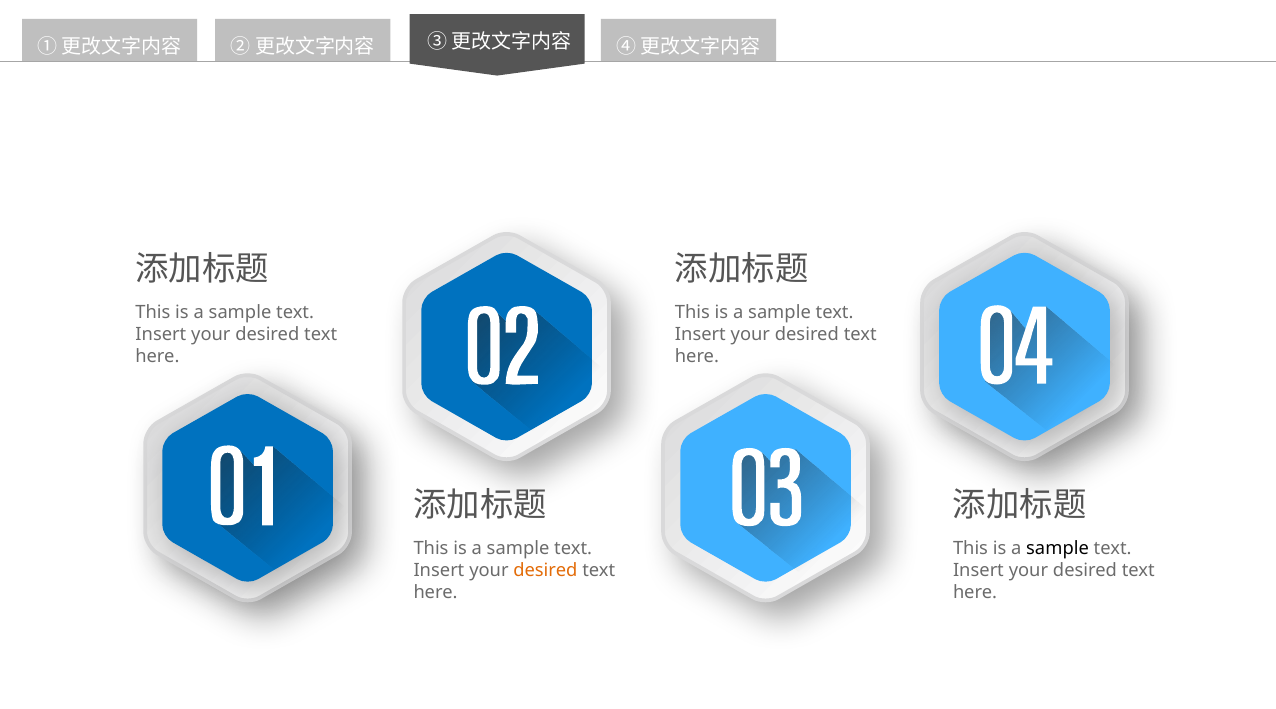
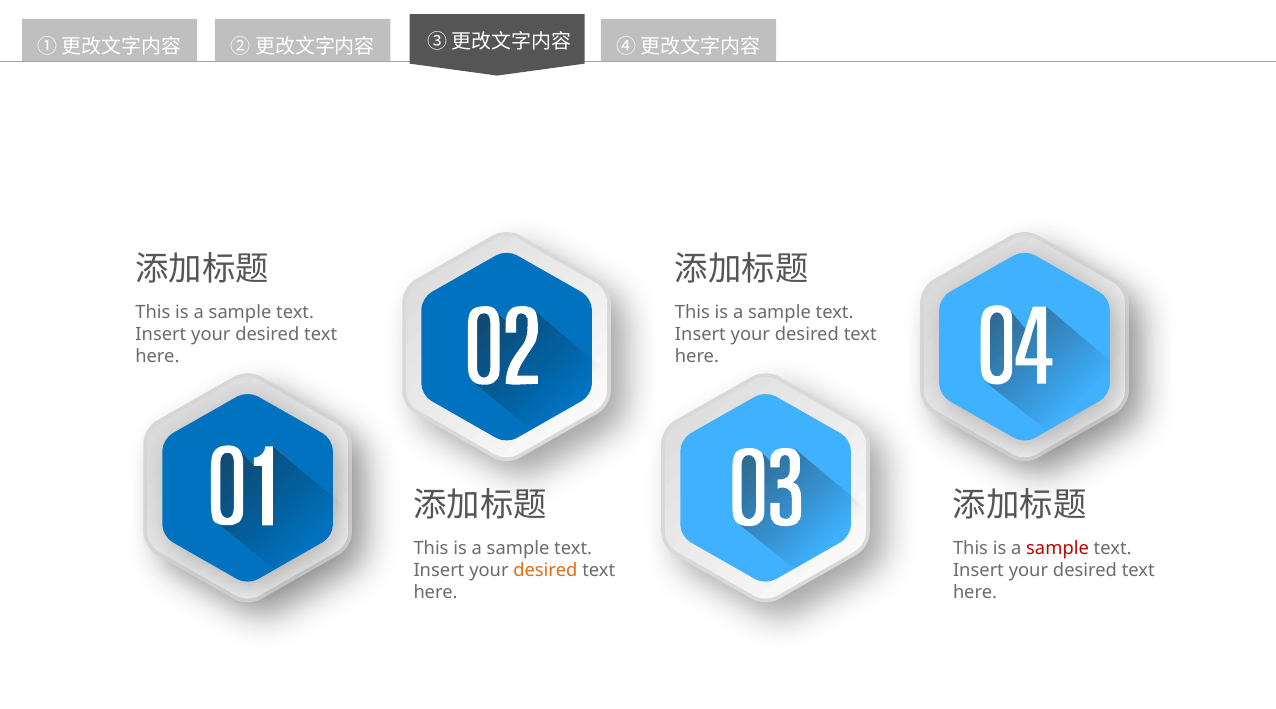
sample at (1058, 548) colour: black -> red
